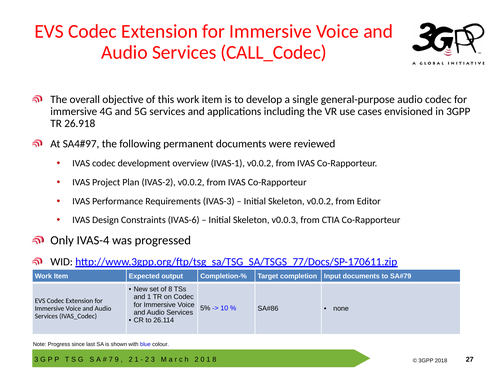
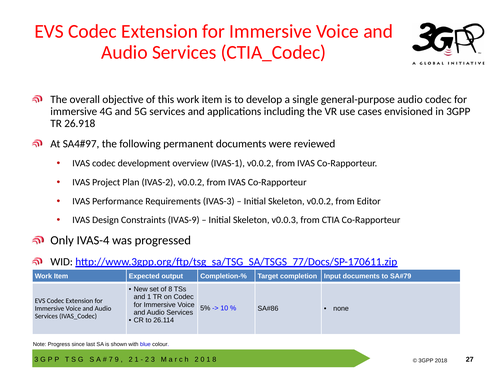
CALL_Codec: CALL_Codec -> CTIA_Codec
IVAS-6: IVAS-6 -> IVAS-9
